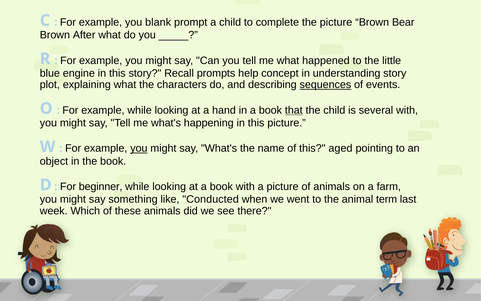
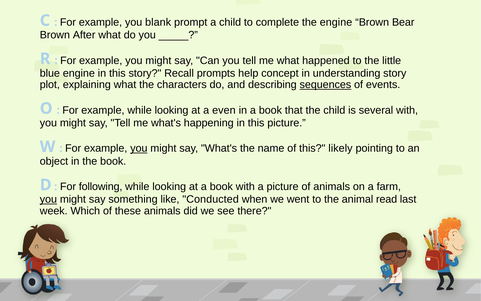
the picture: picture -> engine
hand: hand -> even
that underline: present -> none
aged: aged -> likely
beginner: beginner -> following
you at (48, 199) underline: none -> present
term: term -> read
